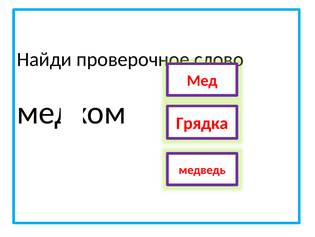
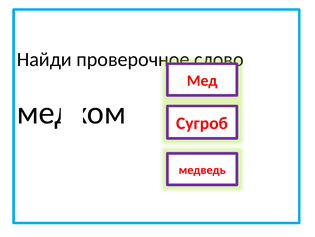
Грядка: Грядка -> Сугроб
